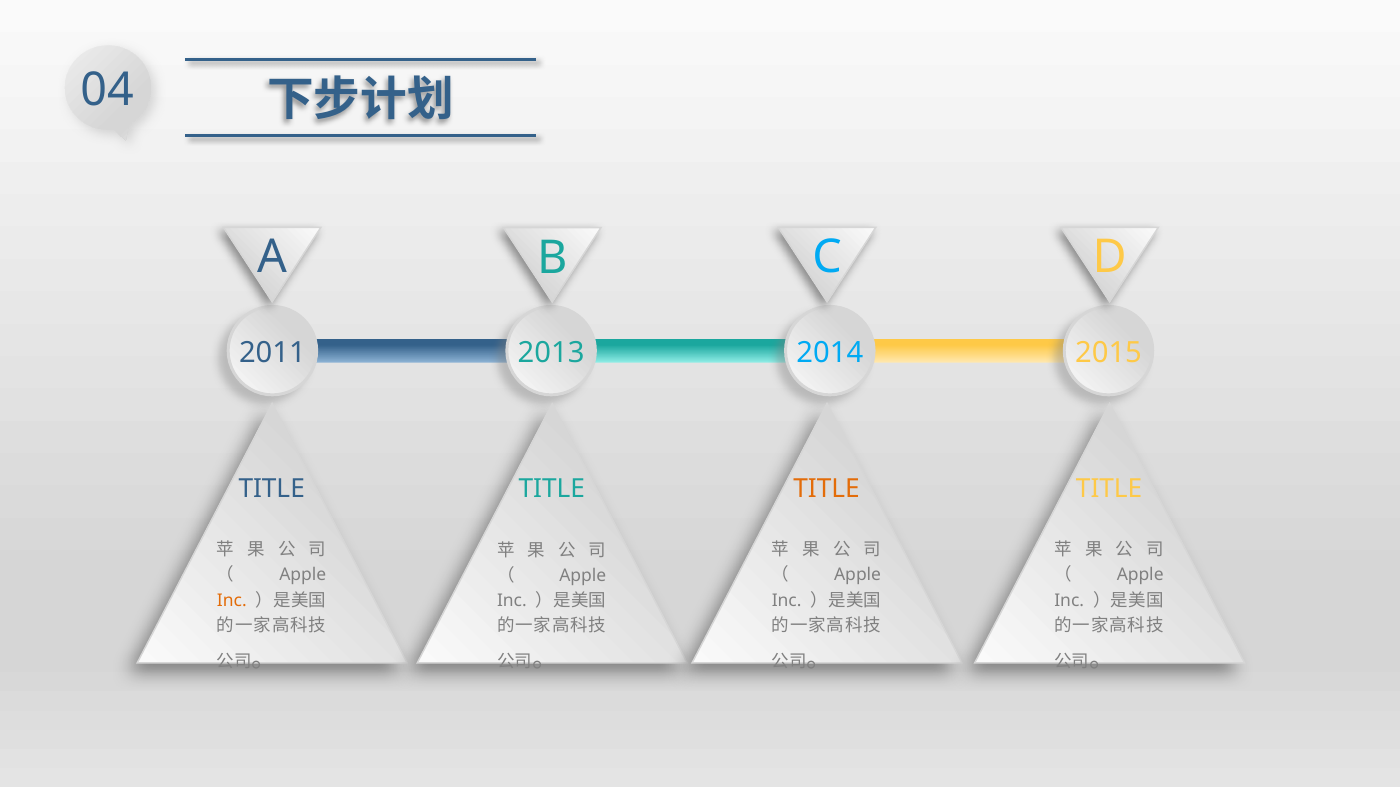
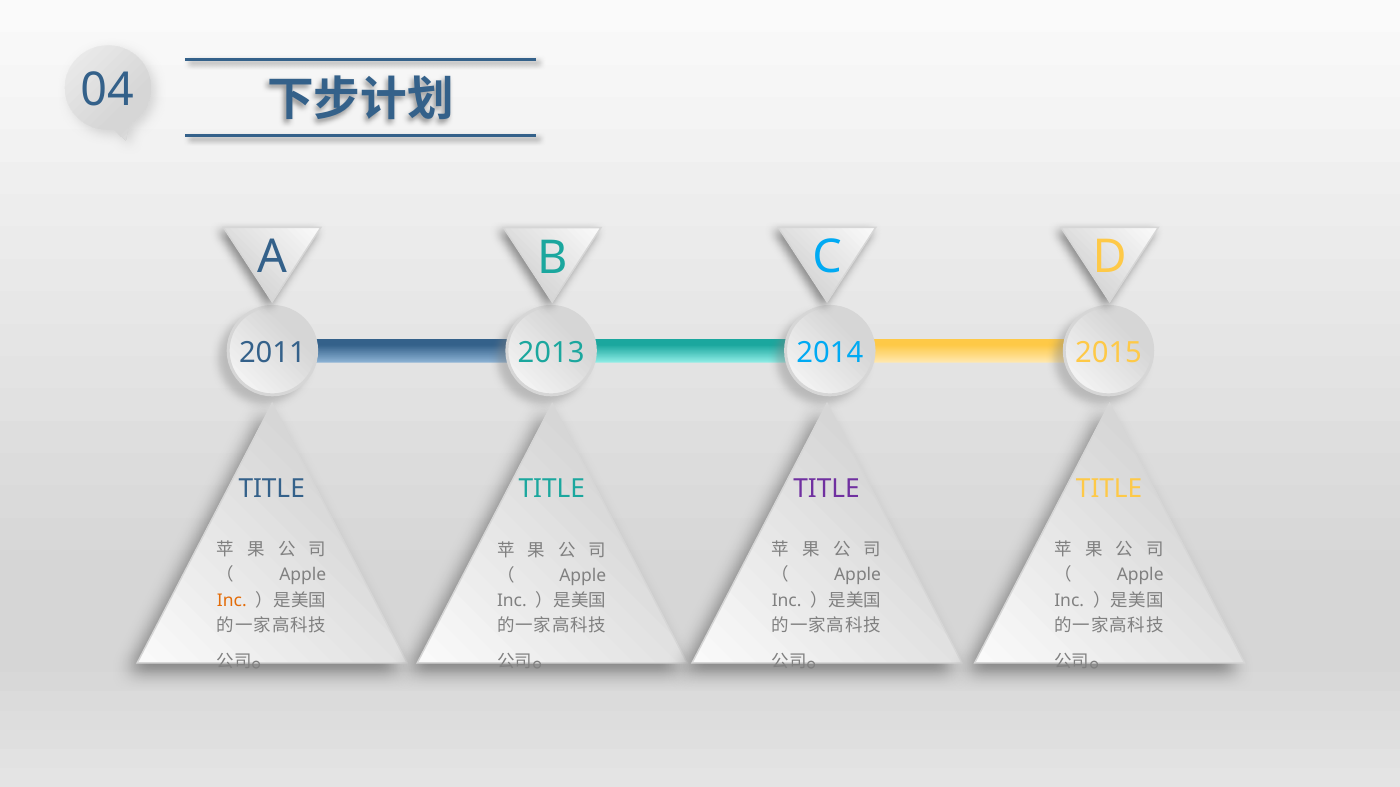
TITLE at (827, 489) colour: orange -> purple
